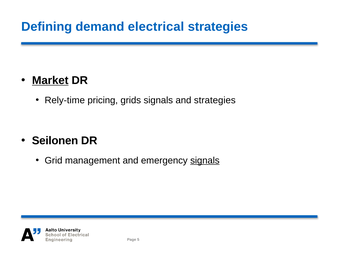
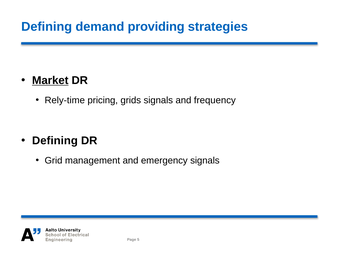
electrical: electrical -> providing
and strategies: strategies -> frequency
Seilonen at (55, 141): Seilonen -> Defining
signals at (205, 161) underline: present -> none
